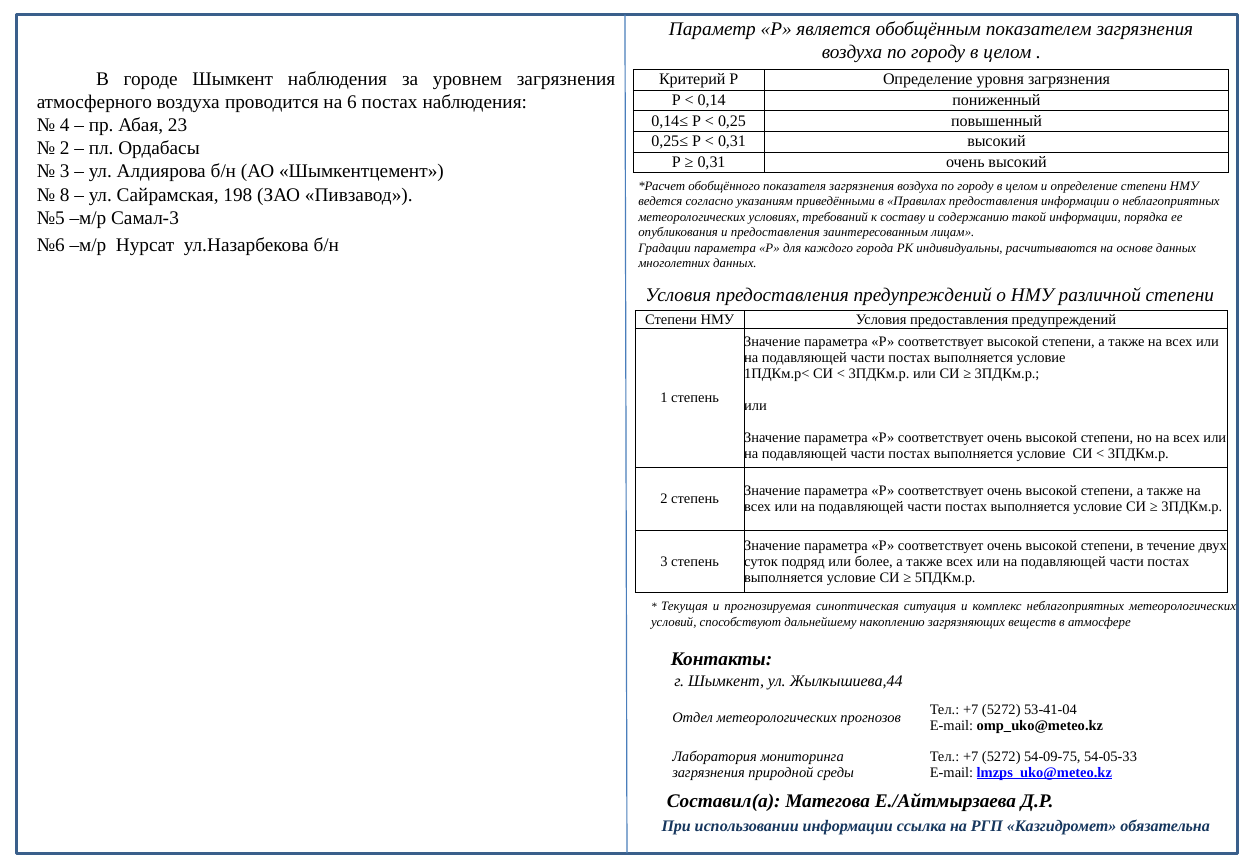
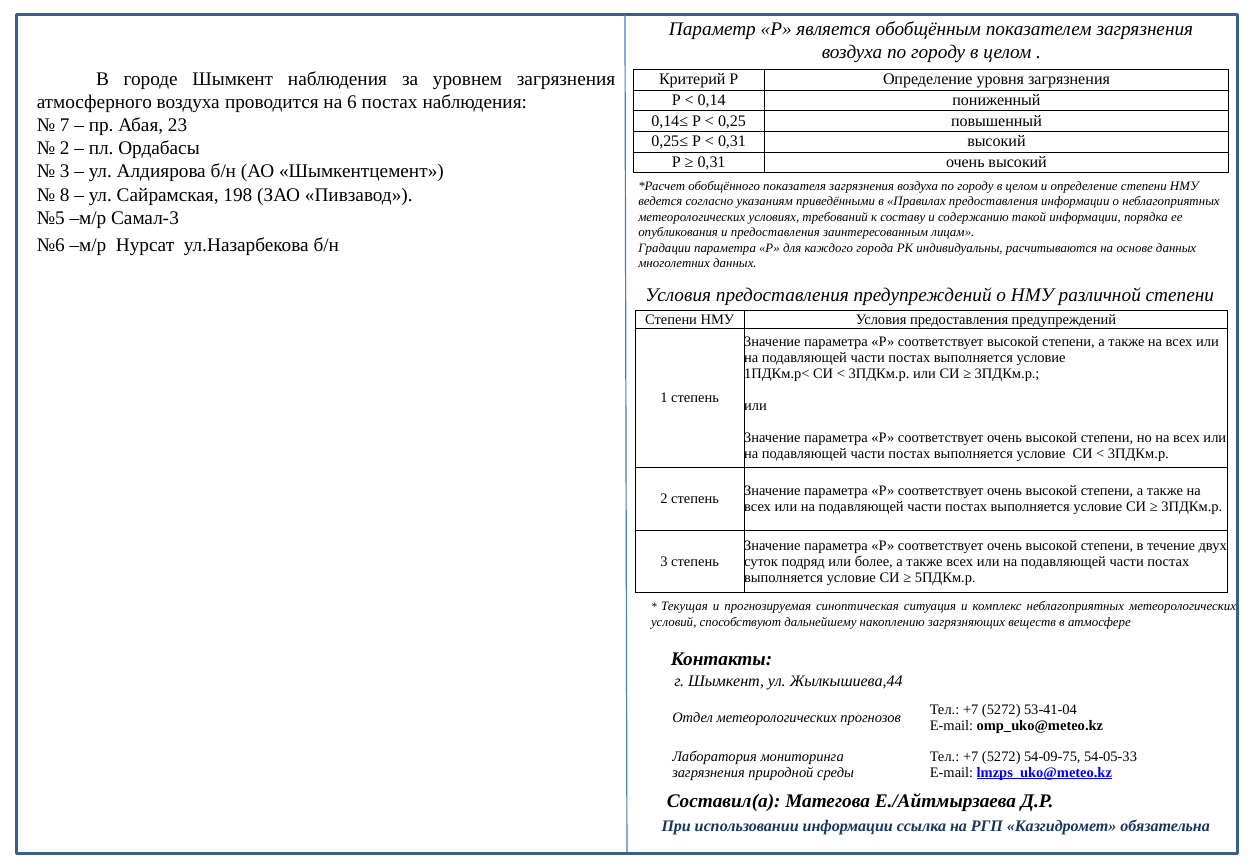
4: 4 -> 7
